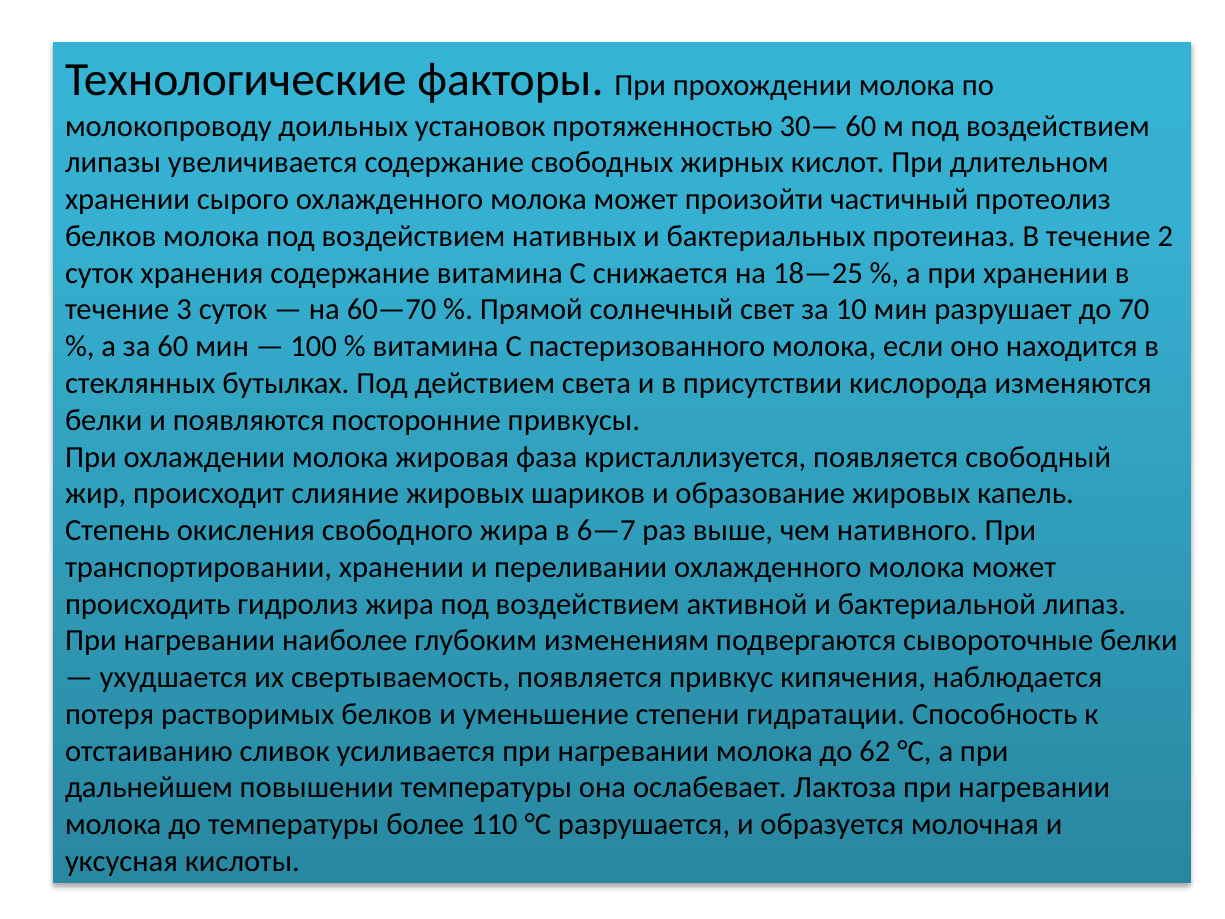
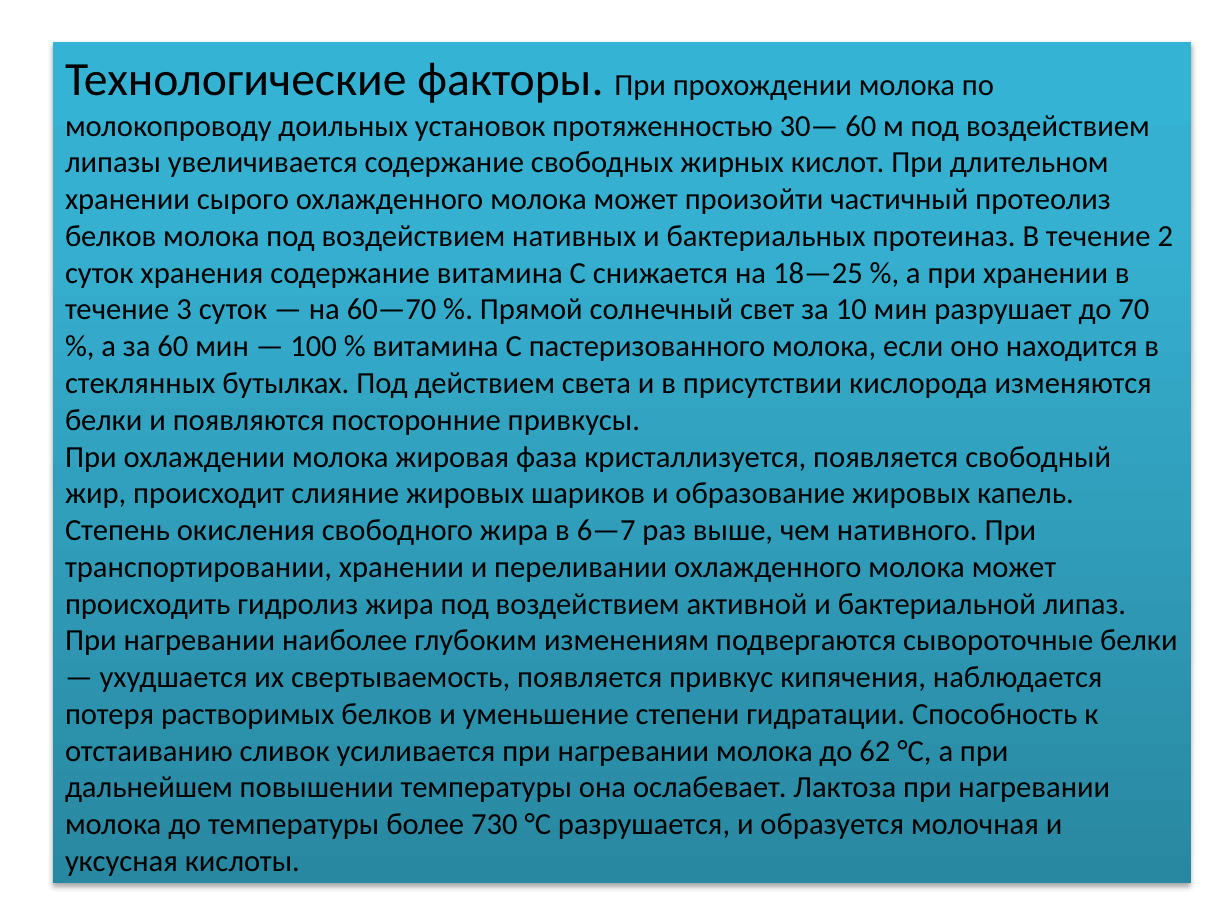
110: 110 -> 730
